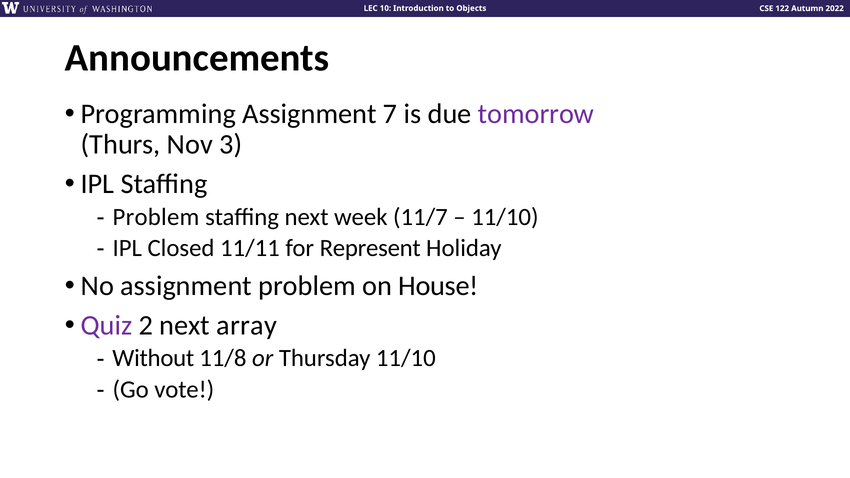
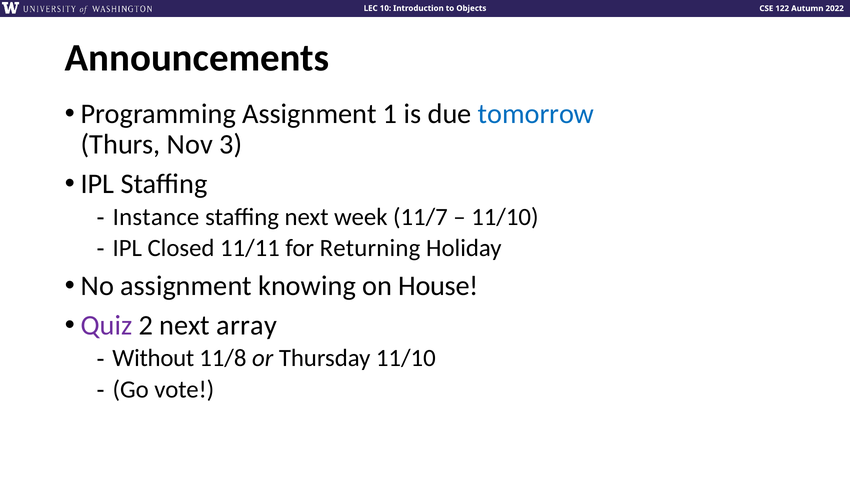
7: 7 -> 1
tomorrow colour: purple -> blue
Problem at (156, 217): Problem -> Instance
Represent: Represent -> Returning
assignment problem: problem -> knowing
